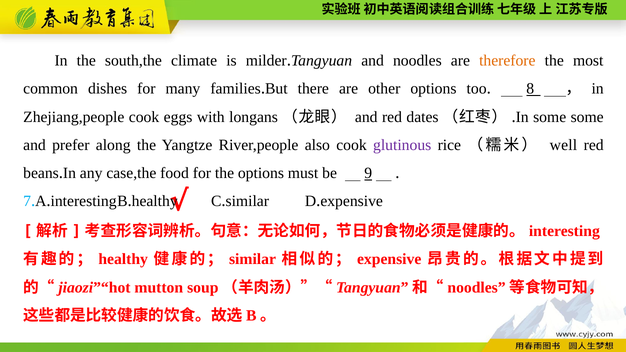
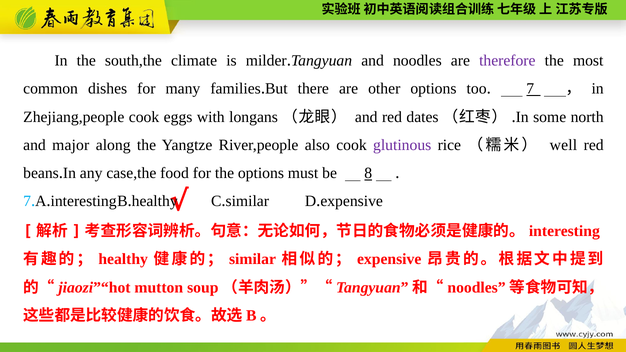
therefore colour: orange -> purple
8 at (530, 89): 8 -> 7
some some: some -> north
prefer: prefer -> major
9: 9 -> 8
